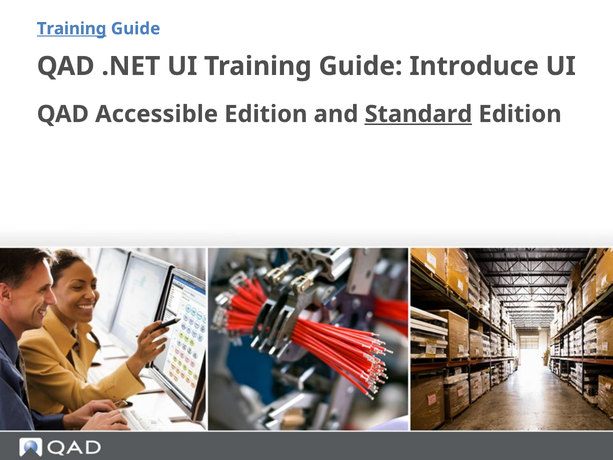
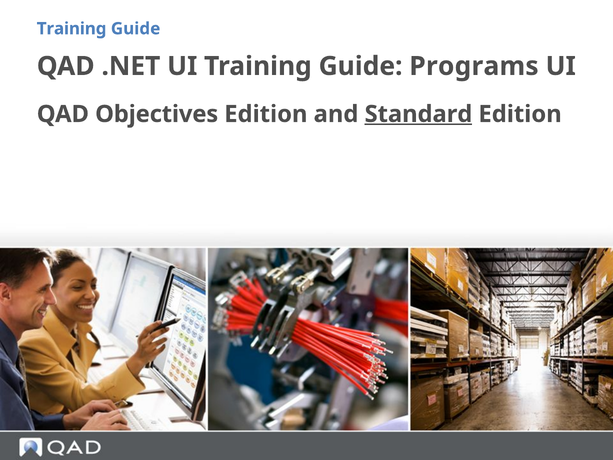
Training at (72, 29) underline: present -> none
Introduce: Introduce -> Programs
Accessible: Accessible -> Objectives
